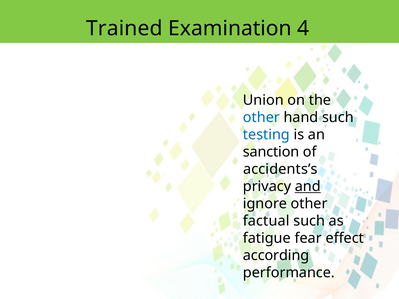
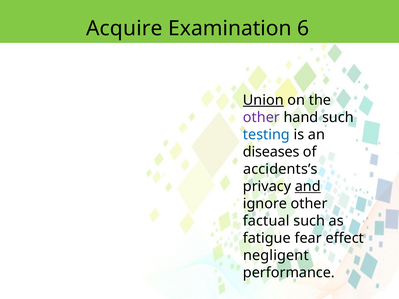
Trained: Trained -> Acquire
4: 4 -> 6
Union underline: none -> present
other at (261, 117) colour: blue -> purple
sanction: sanction -> diseases
according: according -> negligent
